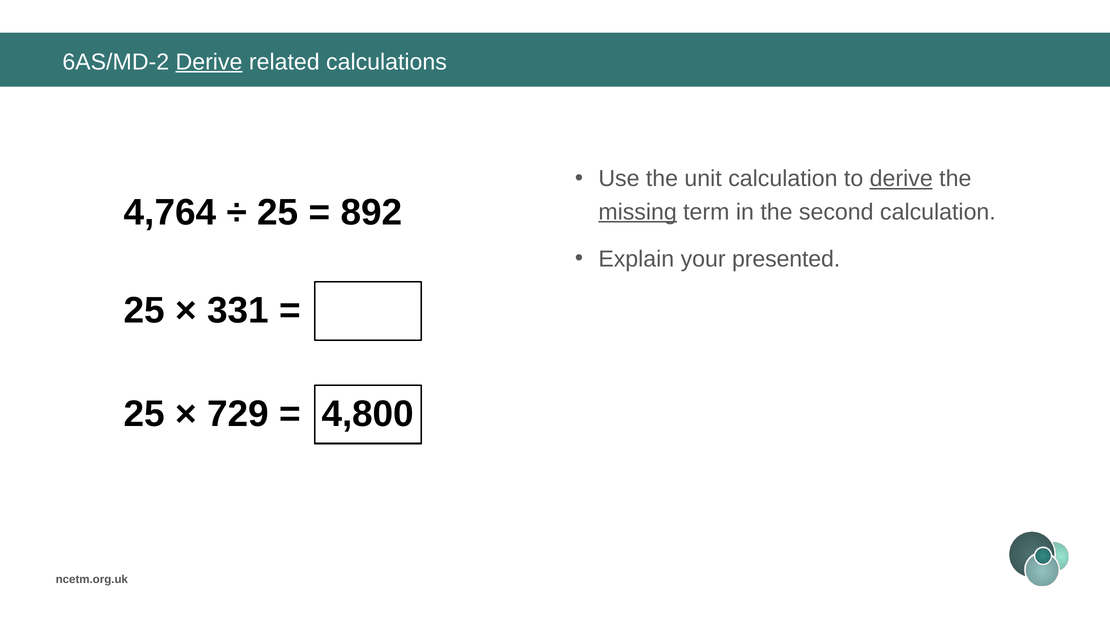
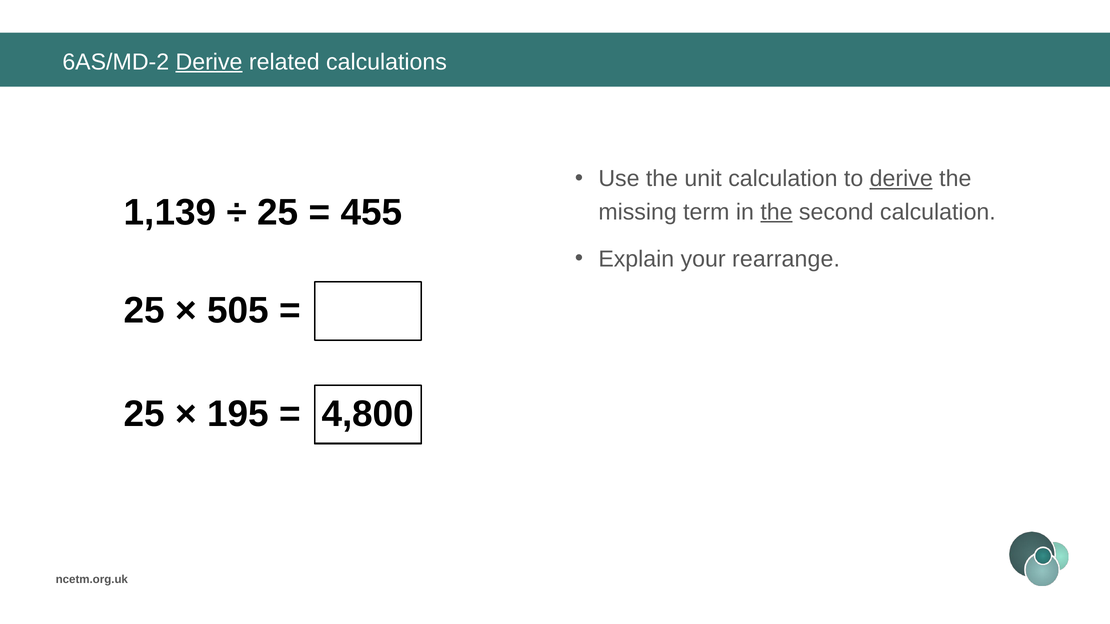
4,764: 4,764 -> 1,139
892: 892 -> 455
missing underline: present -> none
the at (776, 212) underline: none -> present
presented: presented -> rearrange
331: 331 -> 505
729: 729 -> 195
